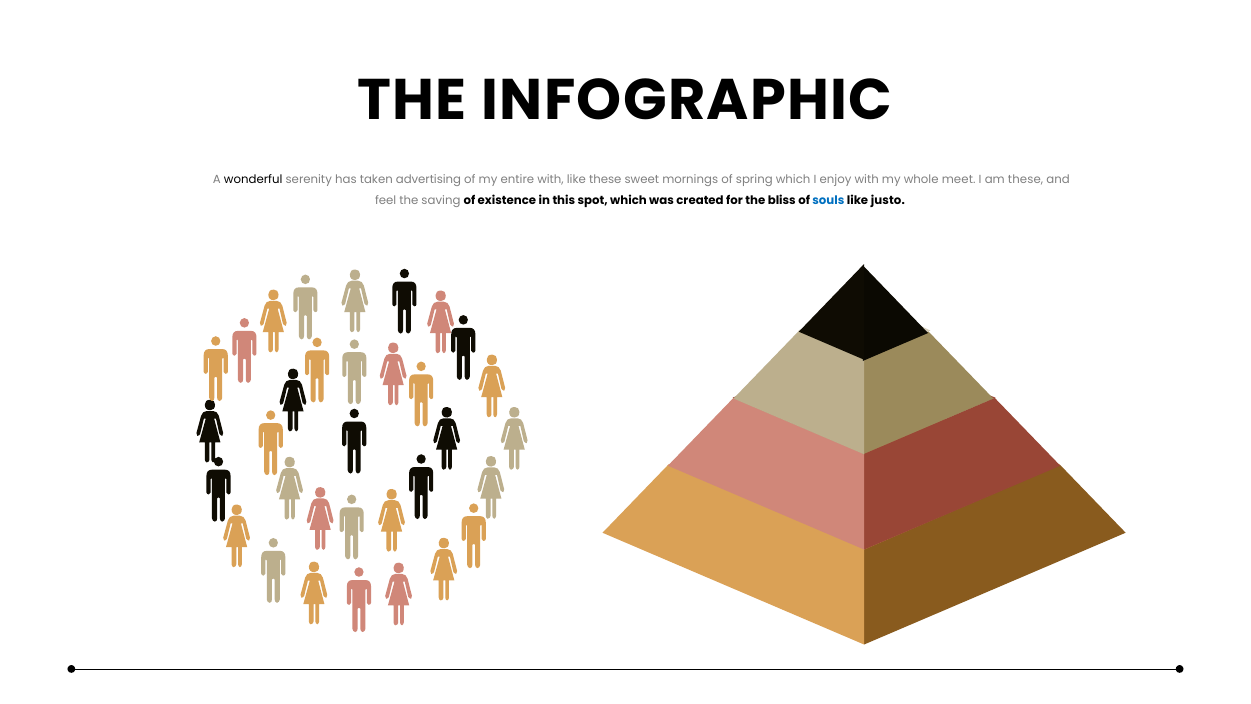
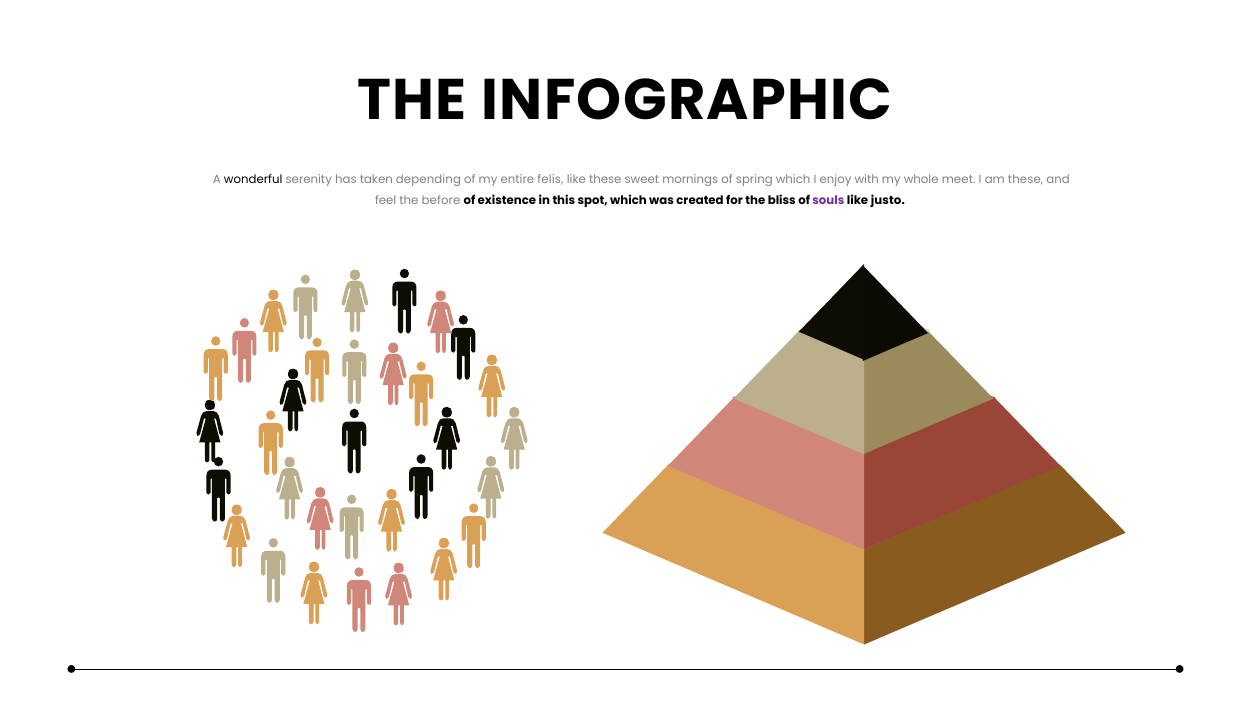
advertising: advertising -> depending
entire with: with -> felis
saving: saving -> before
souls colour: blue -> purple
